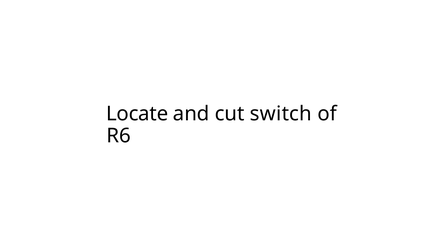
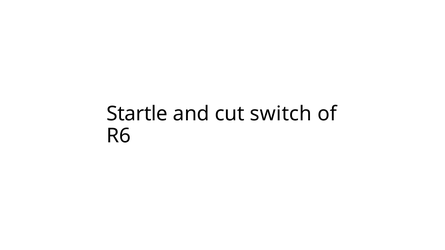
Locate: Locate -> Startle
